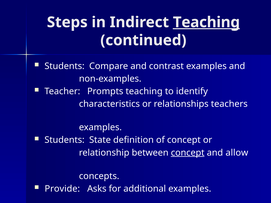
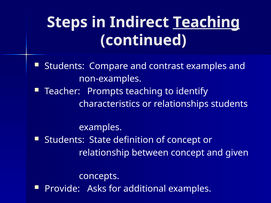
relationships teachers: teachers -> students
concept at (188, 153) underline: present -> none
allow: allow -> given
